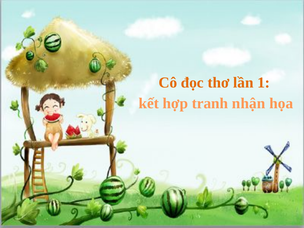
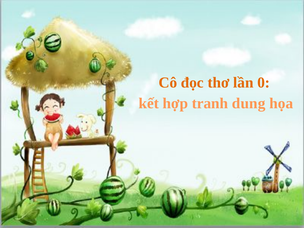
1: 1 -> 0
nhận: nhận -> dung
